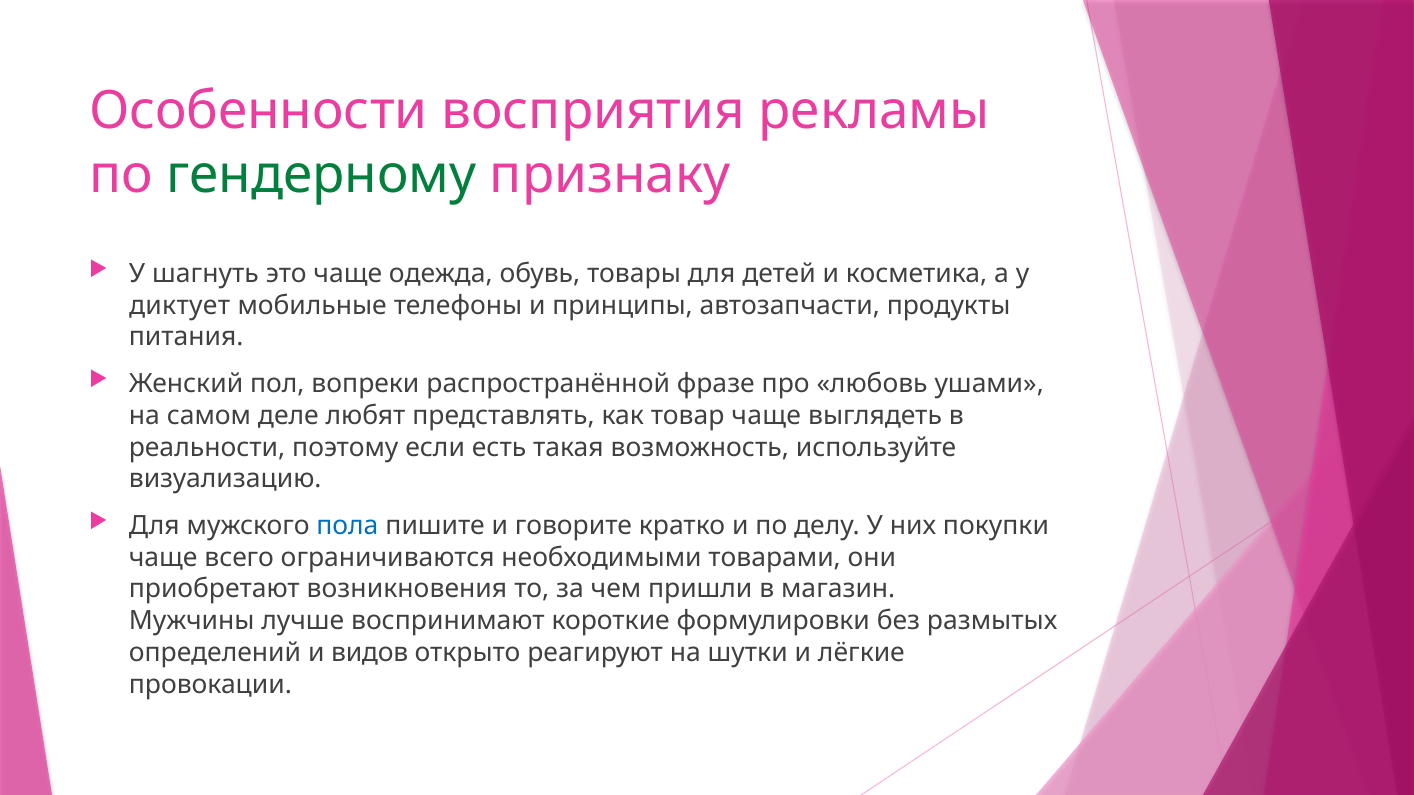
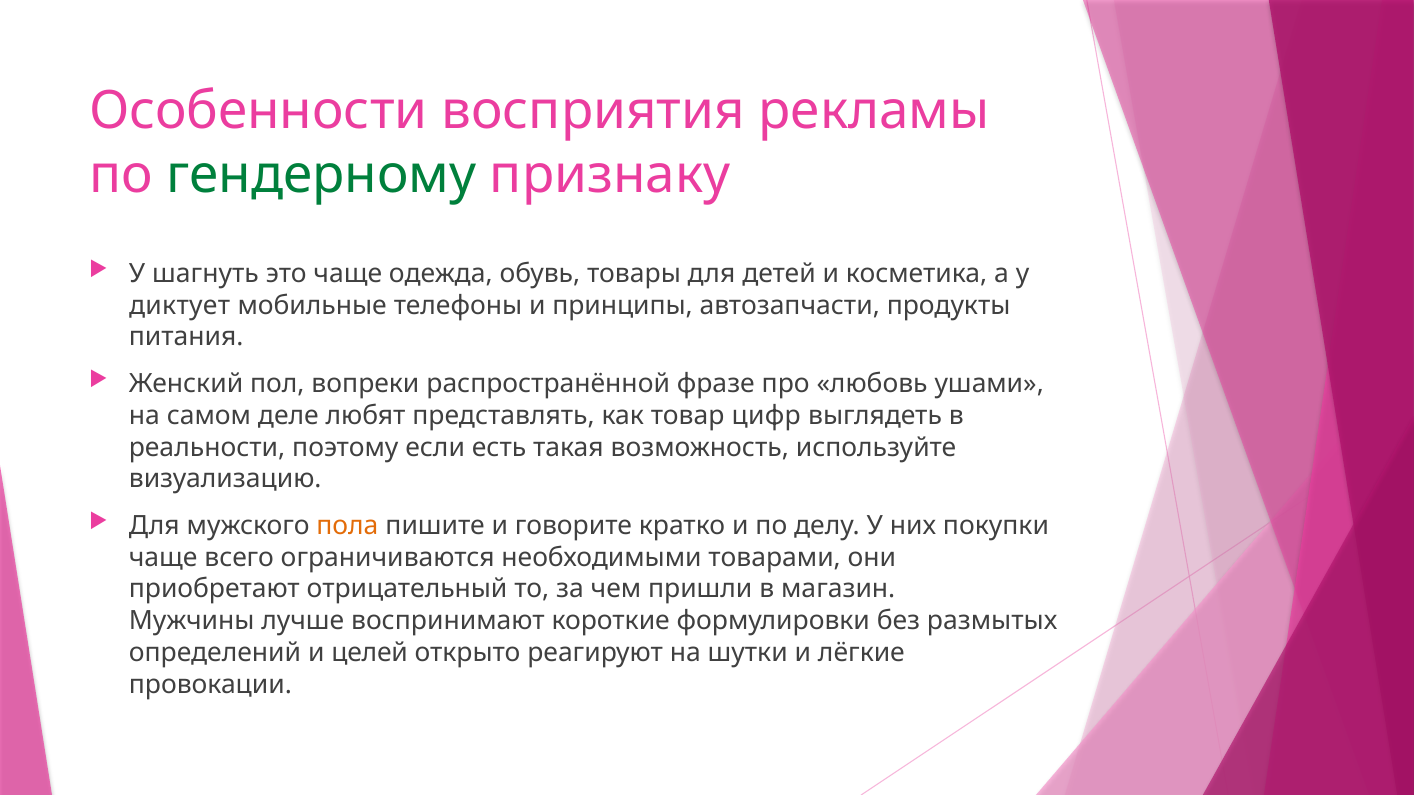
товар чаще: чаще -> цифр
пола colour: blue -> orange
возникновения: возникновения -> отрицательный
видов: видов -> целей
